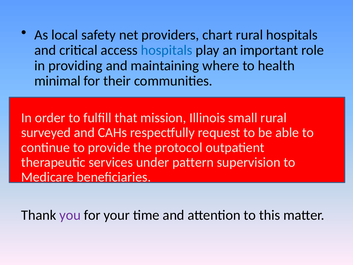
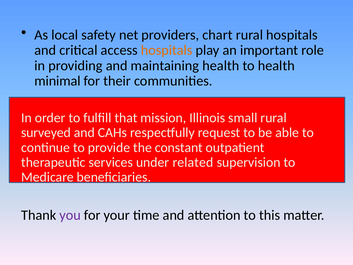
hospitals at (167, 50) colour: blue -> orange
maintaining where: where -> health
protocol: protocol -> constant
pattern: pattern -> related
